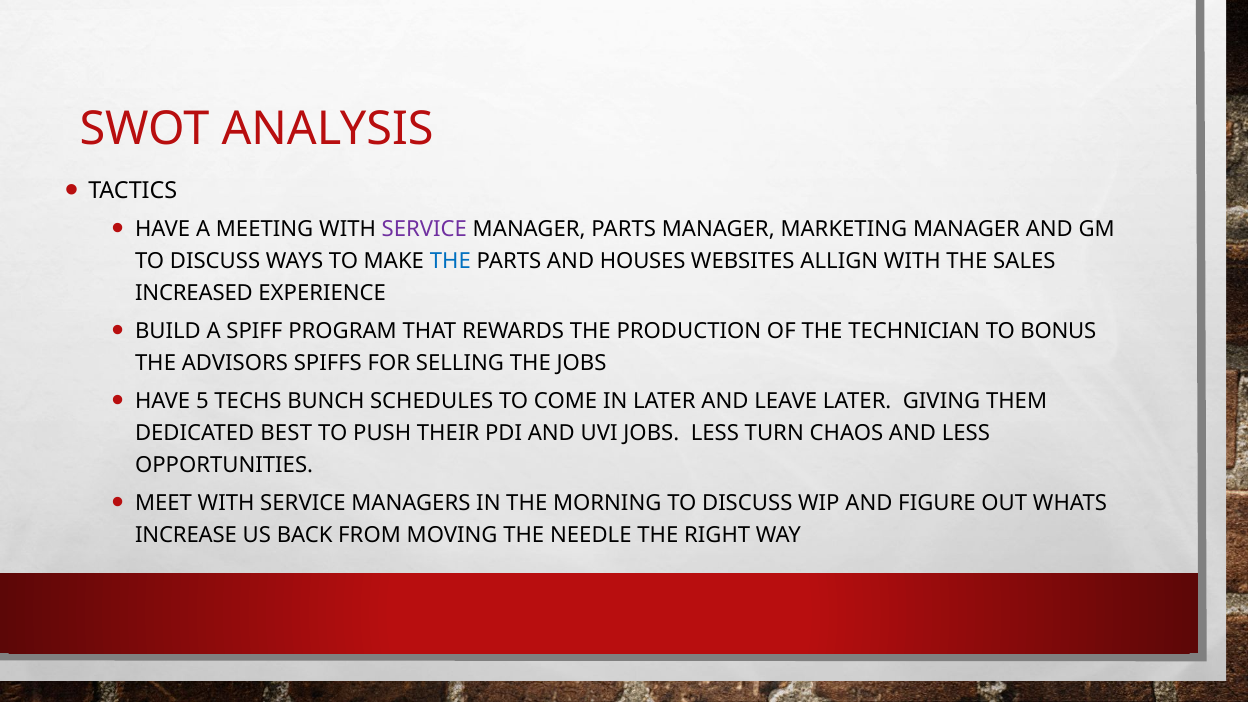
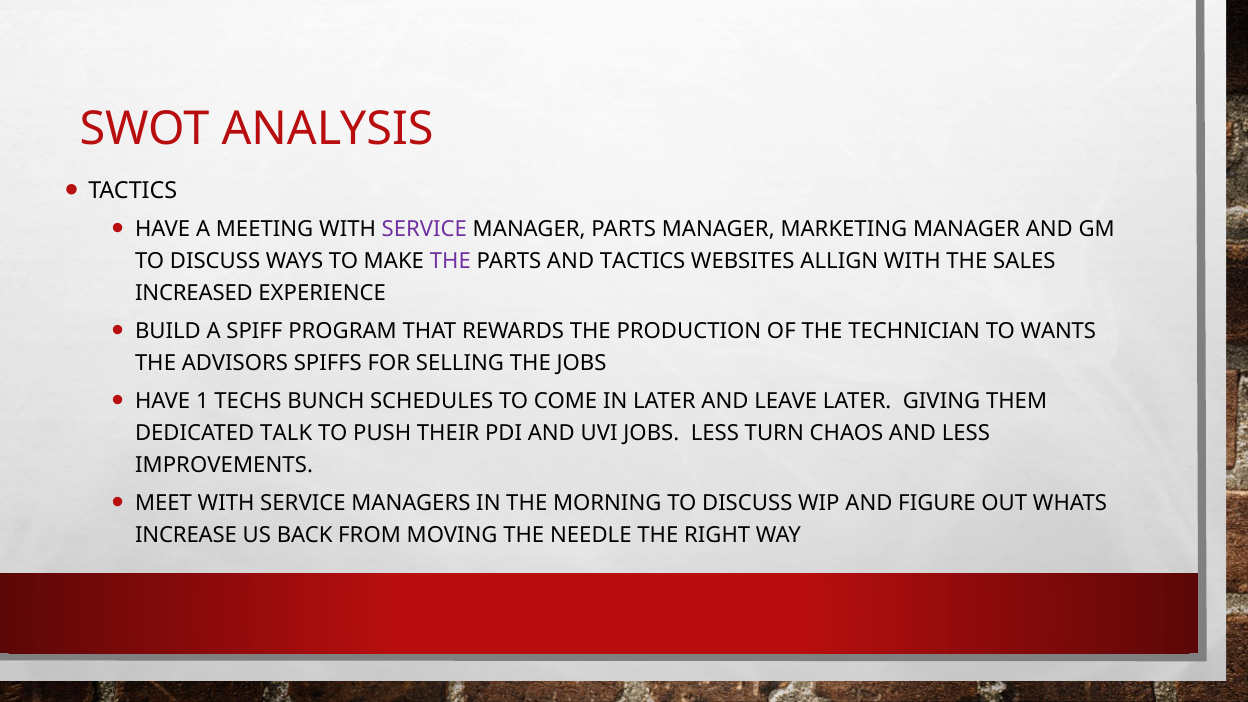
THE at (450, 261) colour: blue -> purple
AND HOUSES: HOUSES -> TACTICS
BONUS: BONUS -> WANTS
5: 5 -> 1
BEST: BEST -> TALK
OPPORTUNITIES: OPPORTUNITIES -> IMPROVEMENTS
